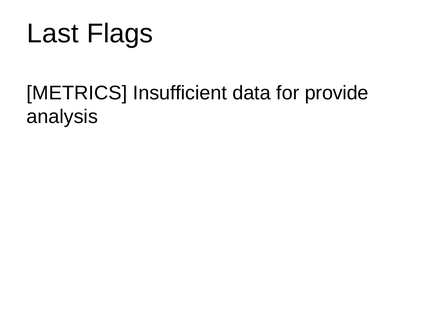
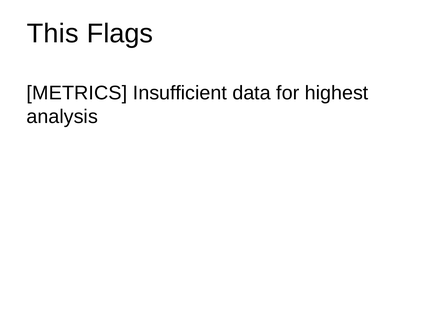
Last: Last -> This
provide: provide -> highest
